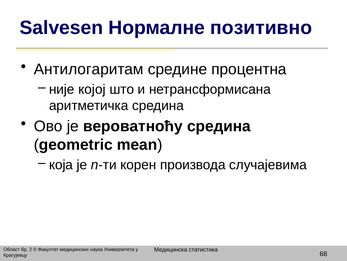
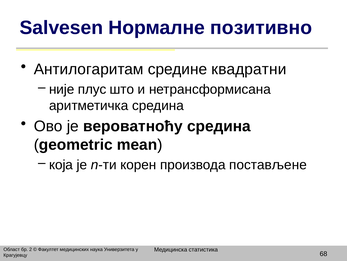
процентна: процентна -> квадратни
којој: којој -> плус
случајевима: случајевима -> постављене
